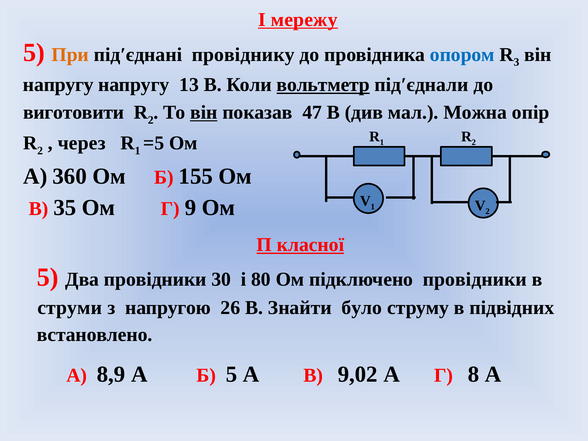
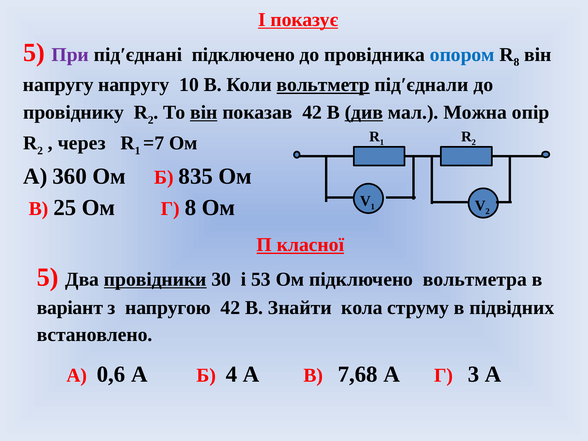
мережу: мережу -> показує
При colour: orange -> purple
під′єднані провіднику: провіднику -> підключено
3 at (516, 62): 3 -> 8
13: 13 -> 10
виготовити: виготовити -> провіднику
показав 47: 47 -> 42
див underline: none -> present
=5: =5 -> =7
155: 155 -> 835
35: 35 -> 25
Г 9: 9 -> 8
провідники at (155, 279) underline: none -> present
80: 80 -> 53
підключено провідники: провідники -> вольтметра
струми: струми -> варіант
напругою 26: 26 -> 42
було: було -> кола
8,9: 8,9 -> 0,6
Б 5: 5 -> 4
9,02: 9,02 -> 7,68
8: 8 -> 3
